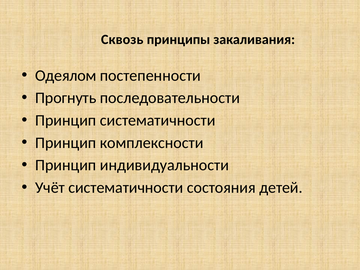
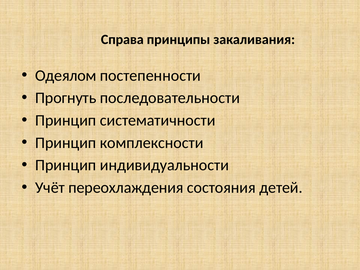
Сквозь: Сквозь -> Справа
Учёт систематичности: систематичности -> переохлаждения
